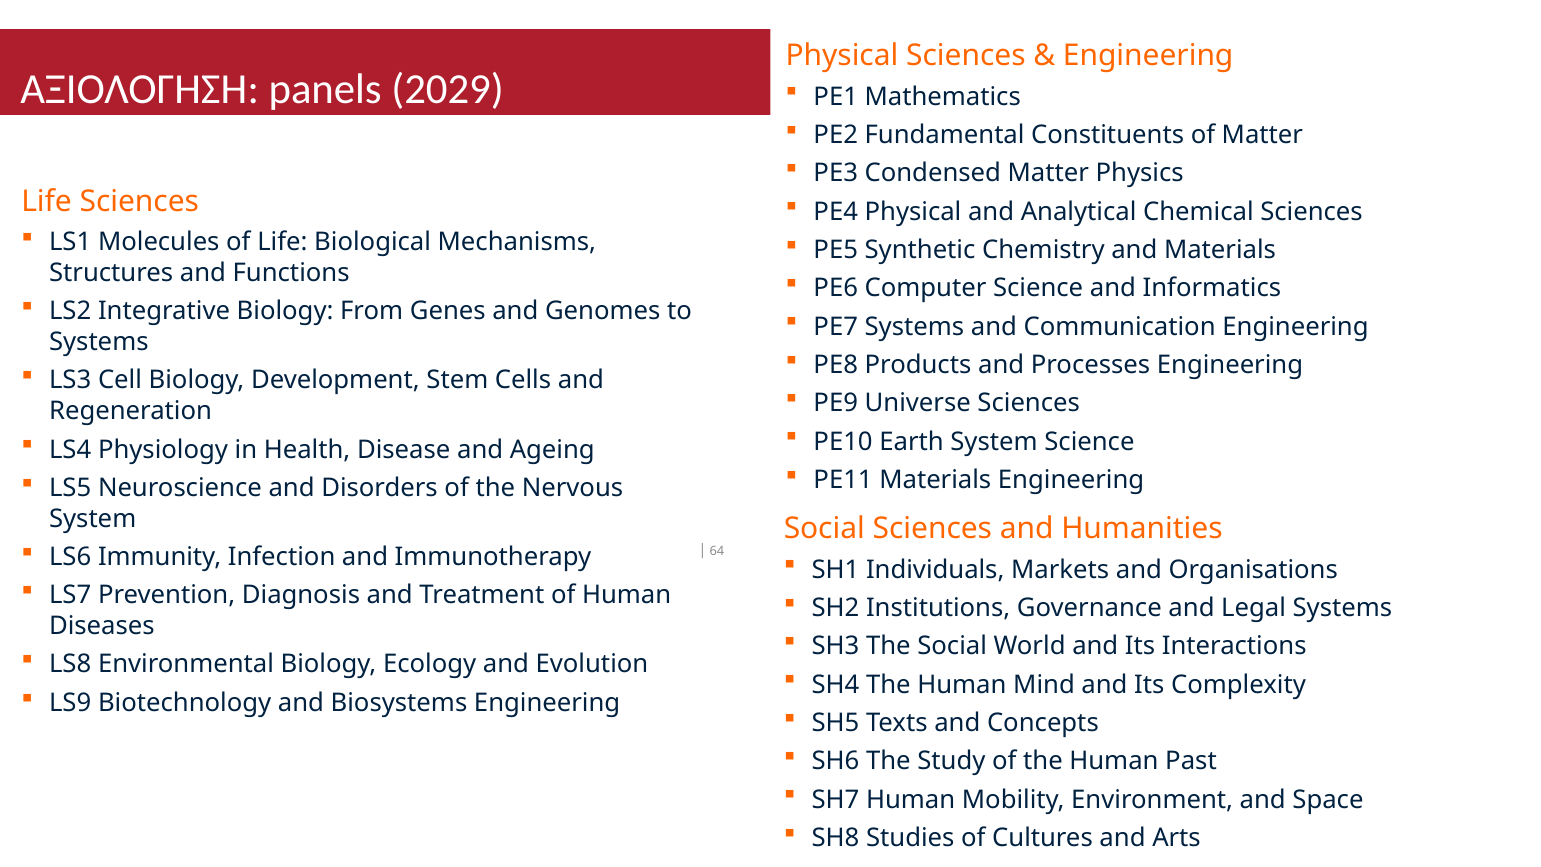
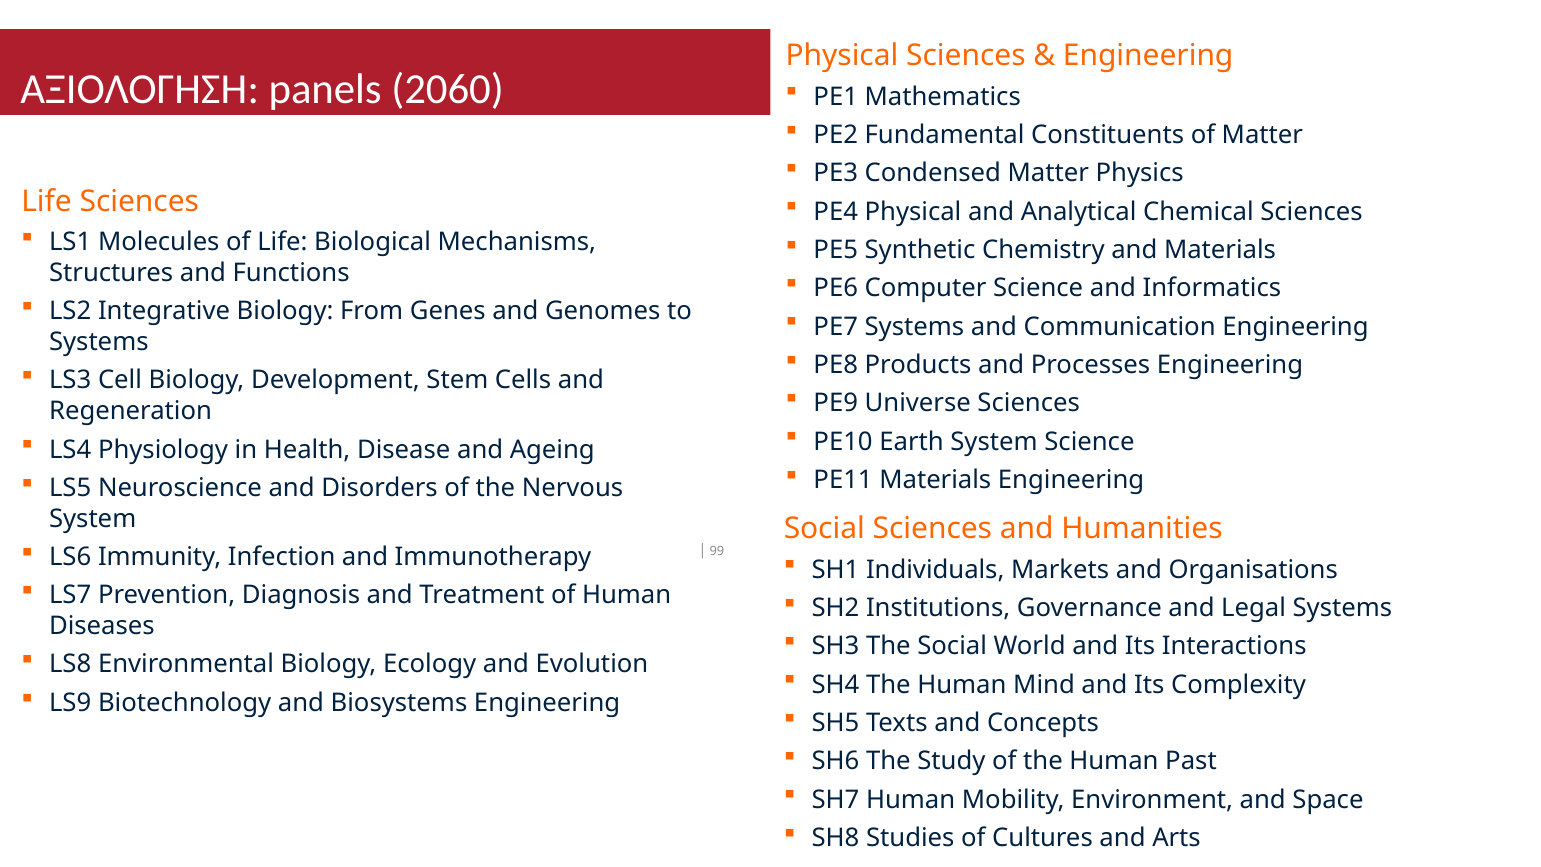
2029: 2029 -> 2060
64: 64 -> 99
